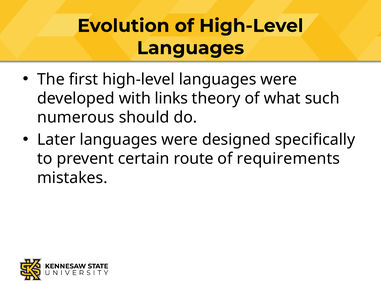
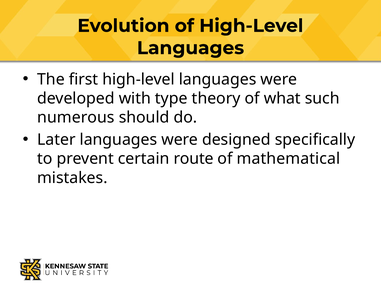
links: links -> type
requirements: requirements -> mathematical
